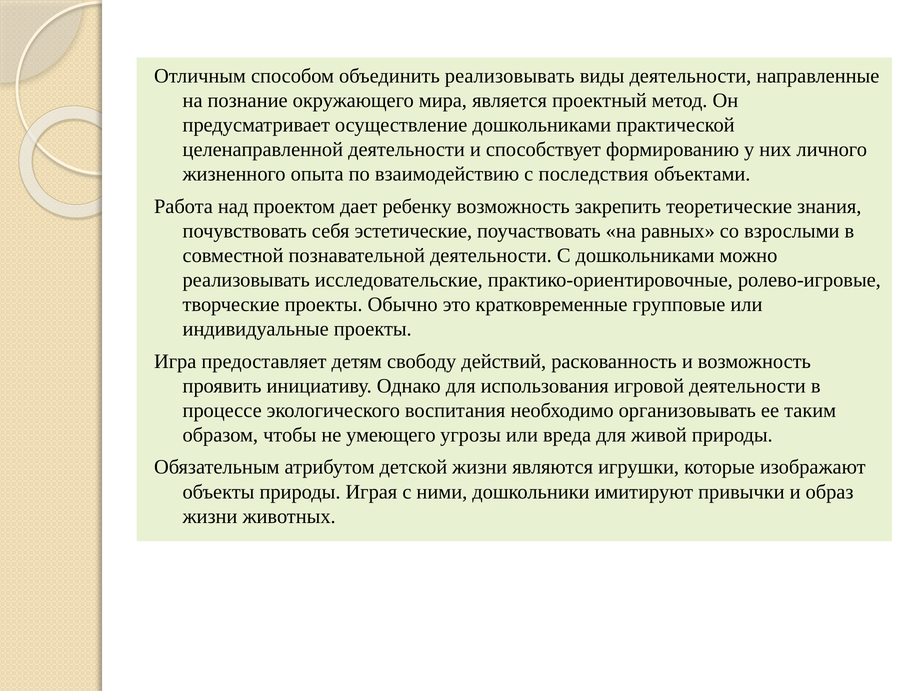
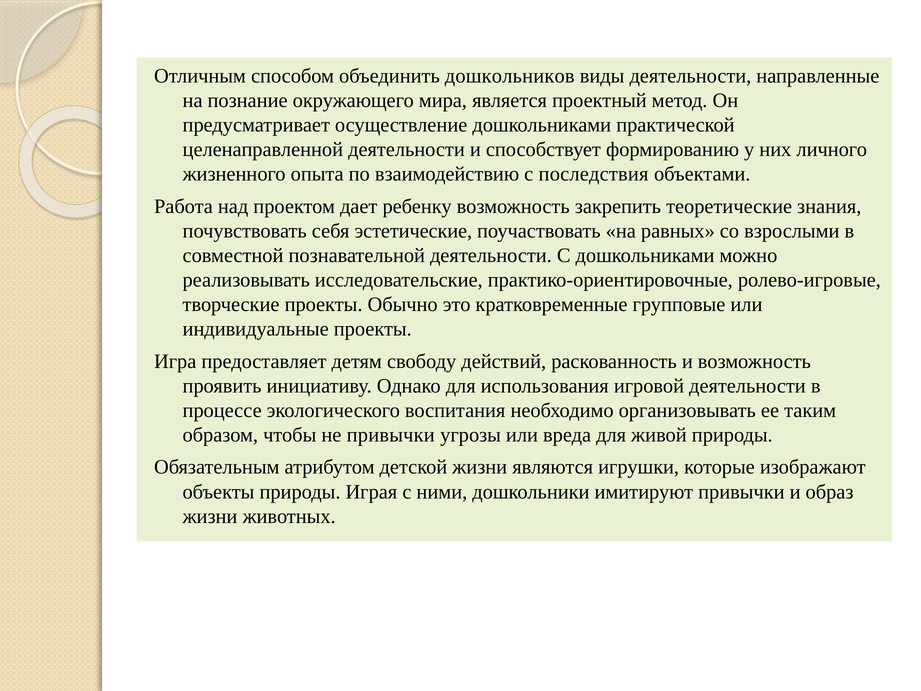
объединить реализовывать: реализовывать -> дошкольников
не умеющего: умеющего -> привычки
